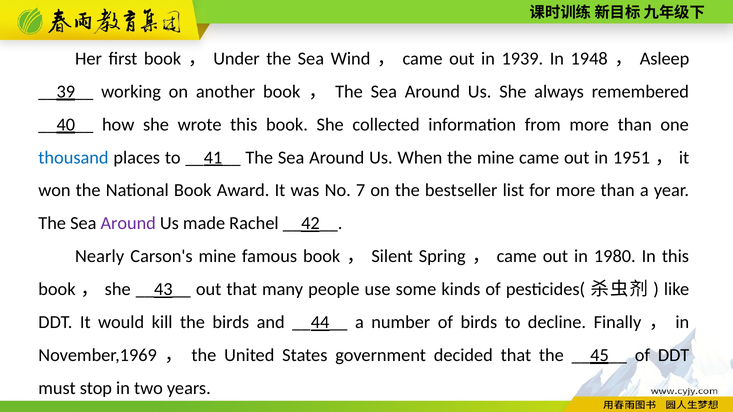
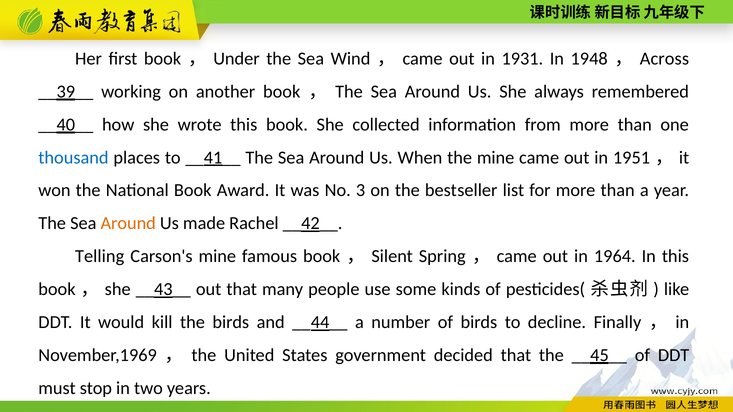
1939: 1939 -> 1931
Asleep: Asleep -> Across
7: 7 -> 3
Around at (128, 224) colour: purple -> orange
Nearly: Nearly -> Telling
1980: 1980 -> 1964
